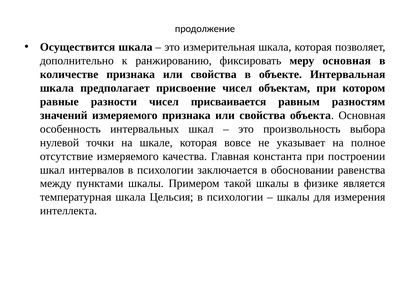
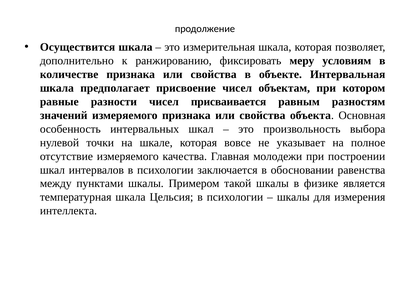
меру основная: основная -> условиям
константа: константа -> молодежи
